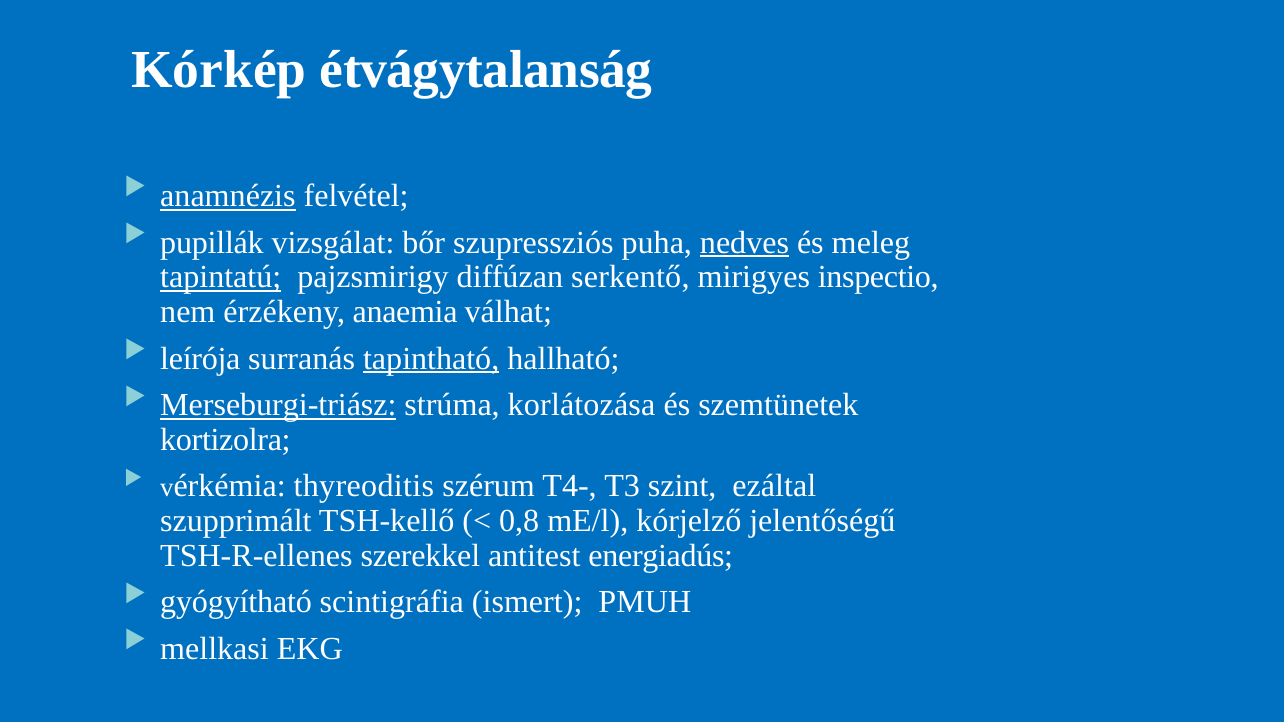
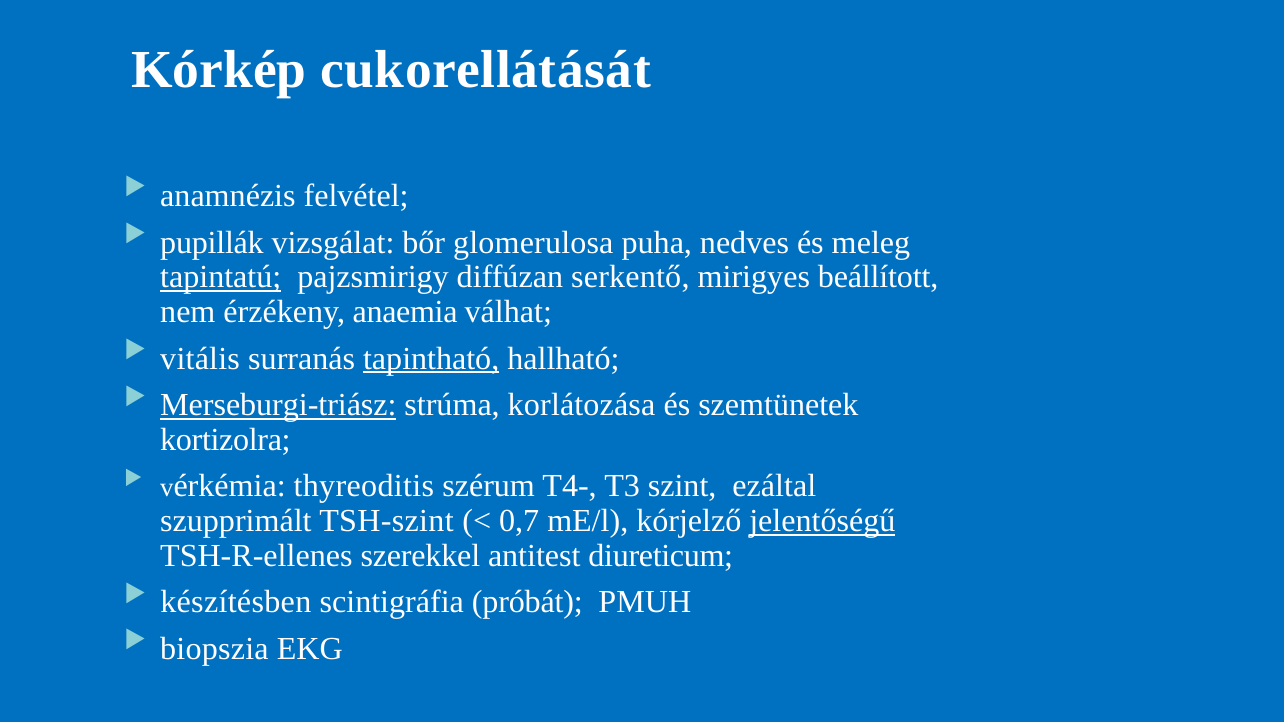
étvágytalanság: étvágytalanság -> cukorellátását
anamnézis underline: present -> none
szupressziós: szupressziós -> glomerulosa
nedves underline: present -> none
inspectio: inspectio -> beállított
leírója: leírója -> vitális
TSH-kellő: TSH-kellő -> TSH-szint
0,8: 0,8 -> 0,7
jelentőségű underline: none -> present
energiadús: energiadús -> diureticum
gyógyítható: gyógyítható -> készítésben
ismert: ismert -> próbát
mellkasi: mellkasi -> biopszia
